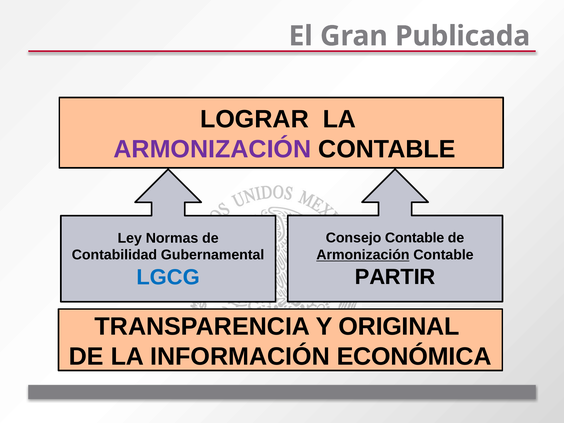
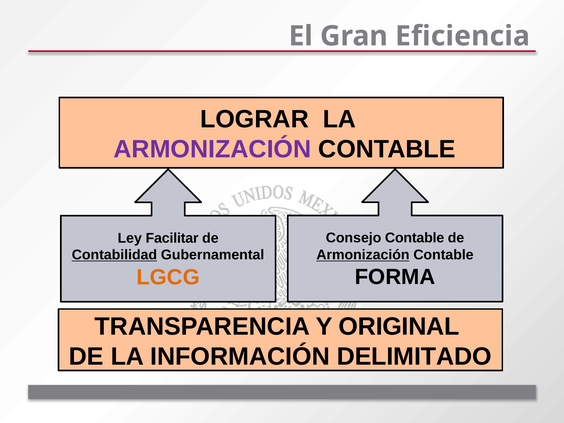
Publicada: Publicada -> Eficiencia
Normas: Normas -> Facilitar
Contabilidad underline: none -> present
PARTIR: PARTIR -> FORMA
LGCG colour: blue -> orange
ECONÓMICA: ECONÓMICA -> DELIMITADO
